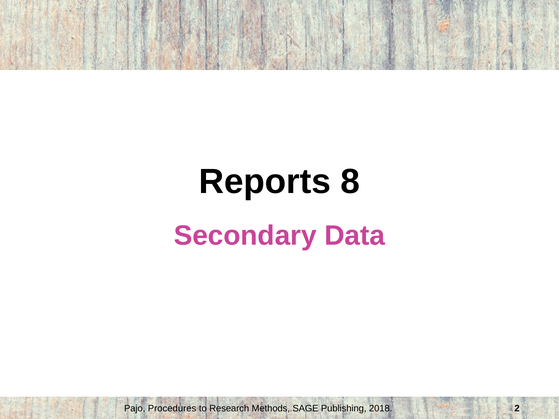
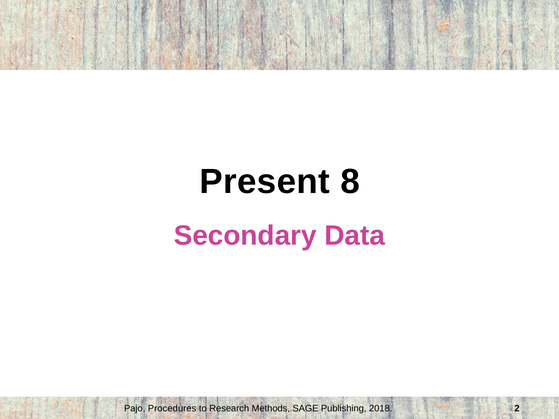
Reports: Reports -> Present
